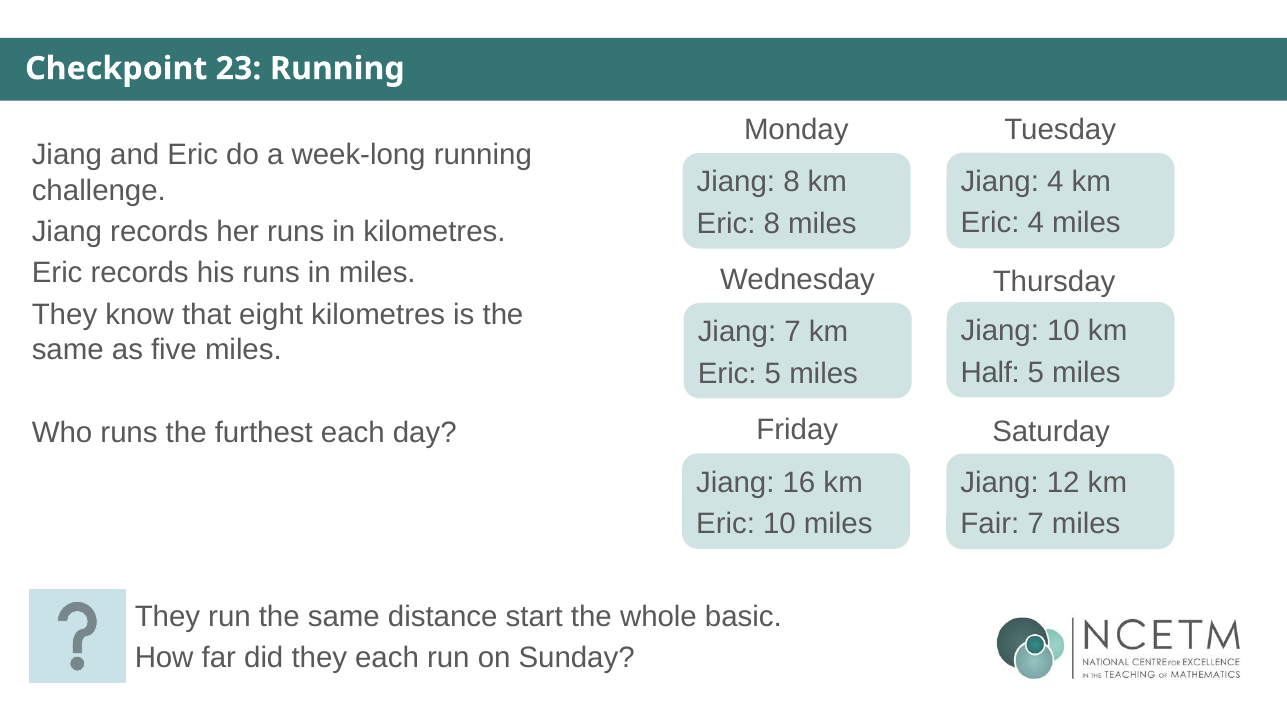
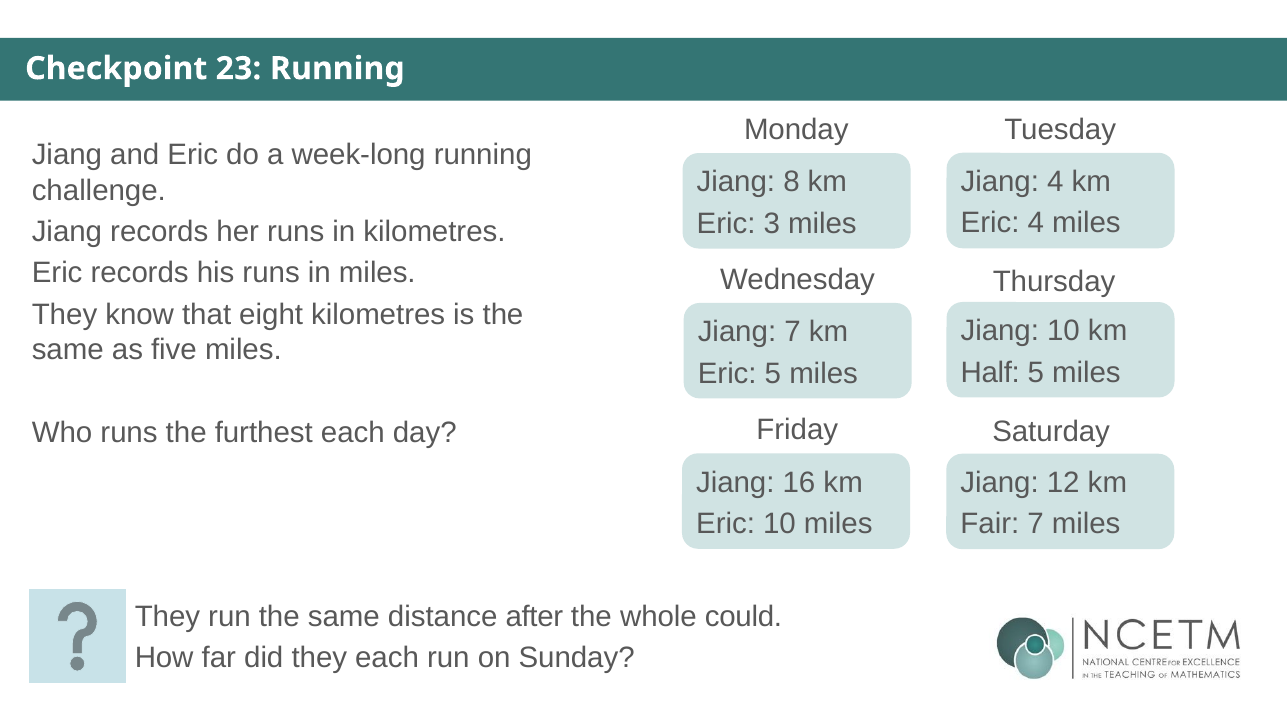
Eric 8: 8 -> 3
start: start -> after
basic: basic -> could
